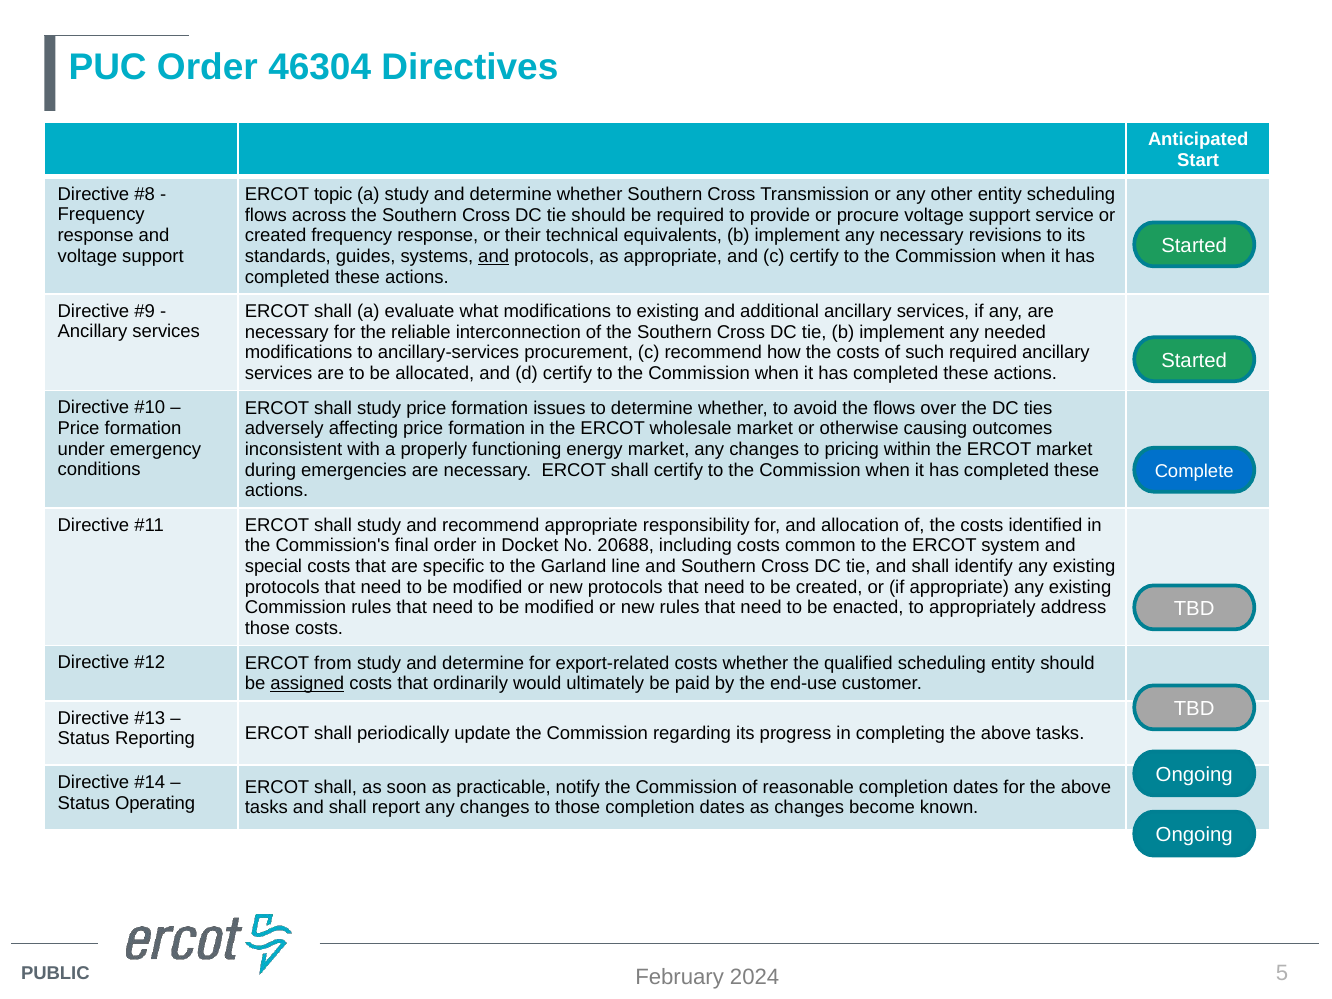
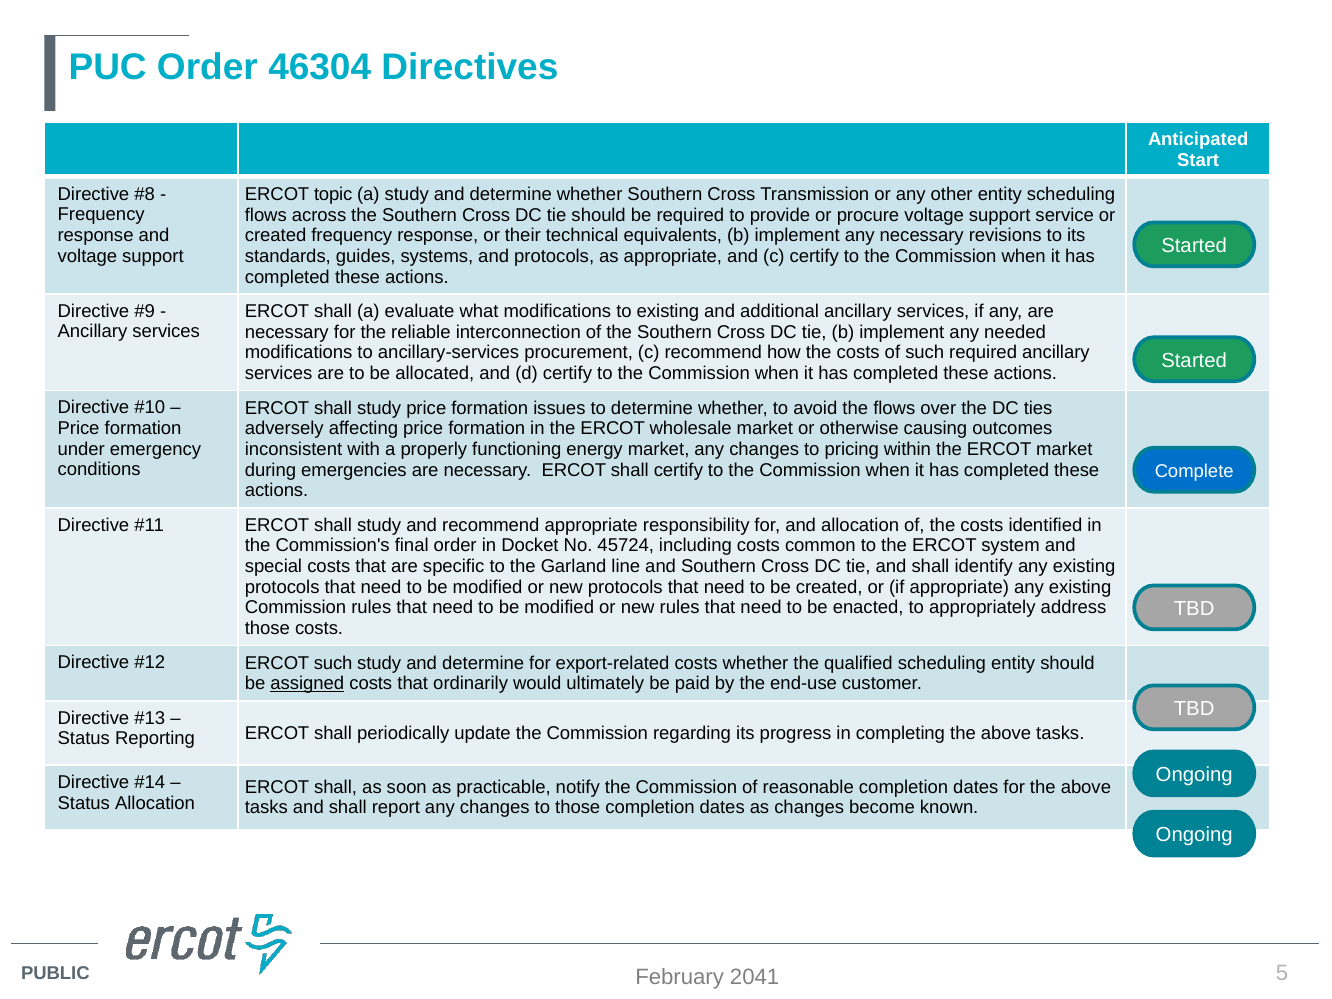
and at (494, 256) underline: present -> none
20688: 20688 -> 45724
ERCOT from: from -> such
Status Operating: Operating -> Allocation
2024: 2024 -> 2041
